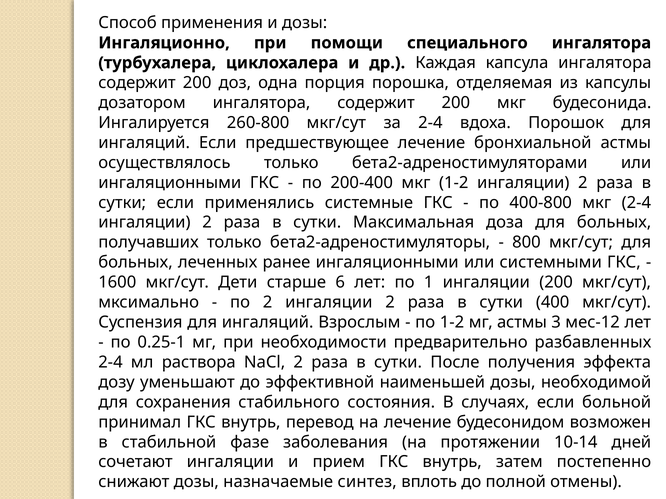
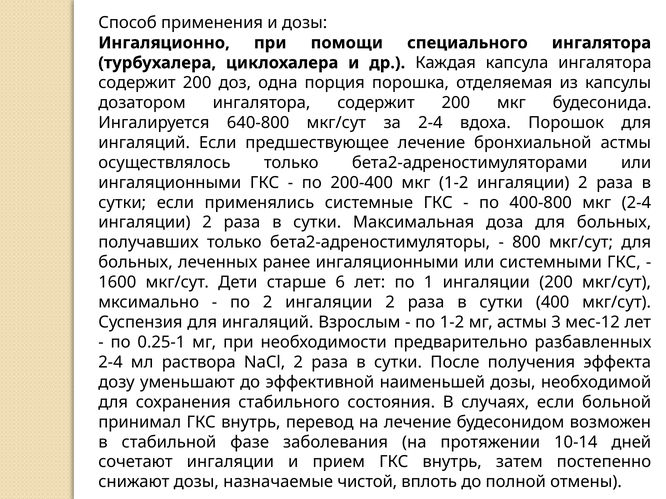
260-800: 260-800 -> 640-800
синтез: синтез -> чистой
